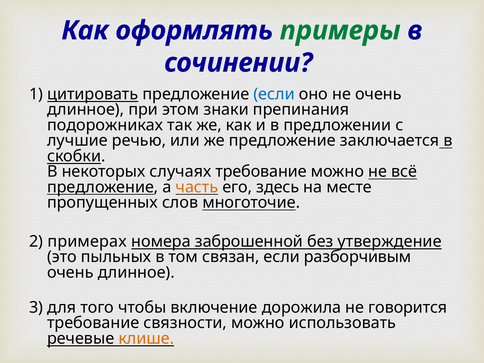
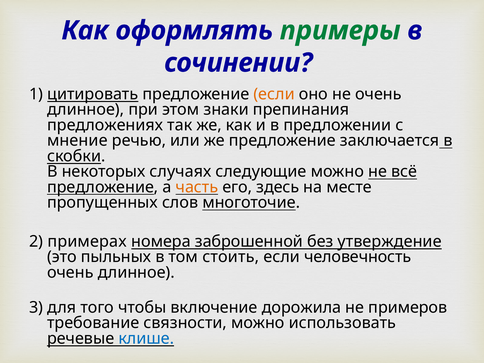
если at (274, 94) colour: blue -> orange
подорожниках: подорожниках -> предложениях
лучшие: лучшие -> мнение
случаях требование: требование -> следующие
связан: связан -> стоить
разборчивым: разборчивым -> человечность
говорится: говорится -> примеров
клише colour: orange -> blue
